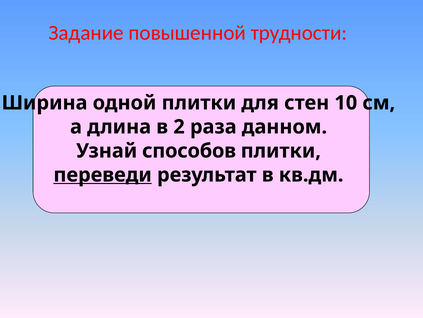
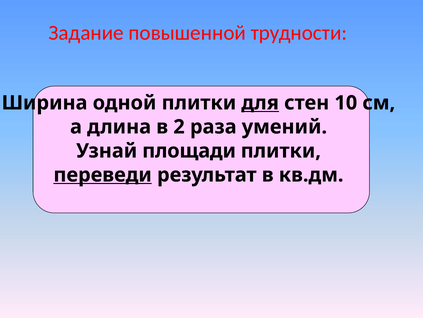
для underline: none -> present
данном: данном -> умений
способов: способов -> площади
